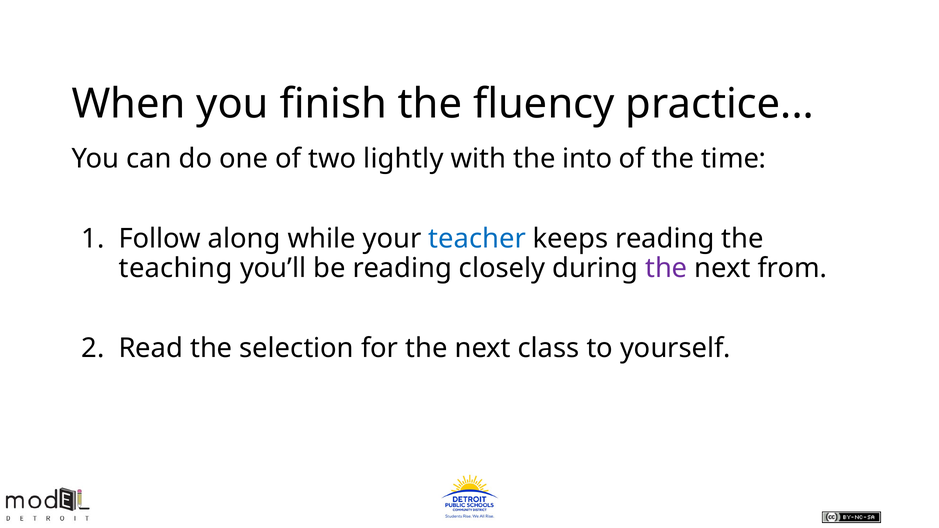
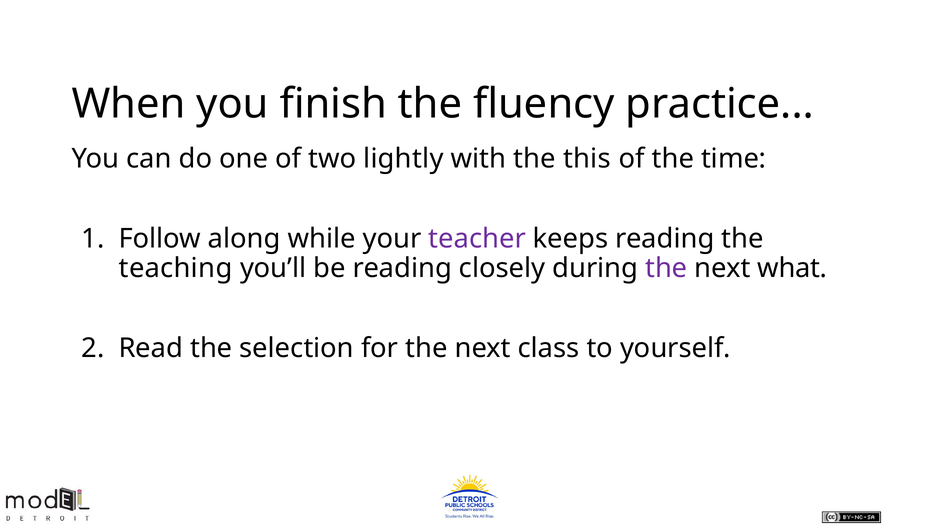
into: into -> this
teacher colour: blue -> purple
from: from -> what
